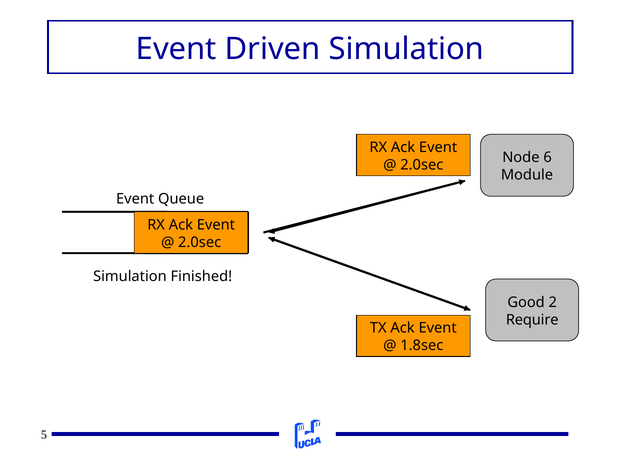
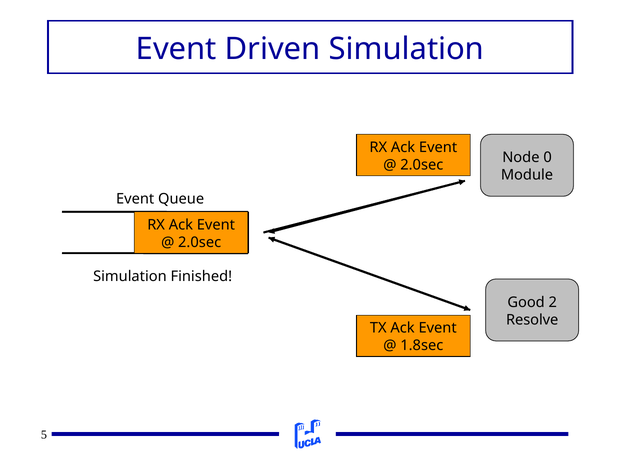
6: 6 -> 0
Require: Require -> Resolve
